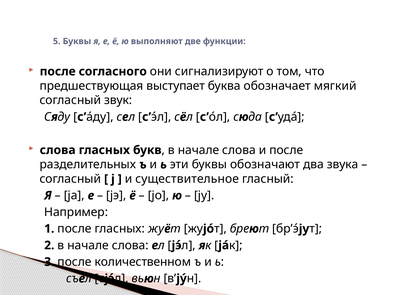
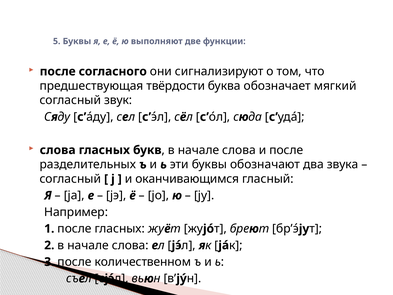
выступает: выступает -> твёрдости
существительное: существительное -> оканчивающимся
